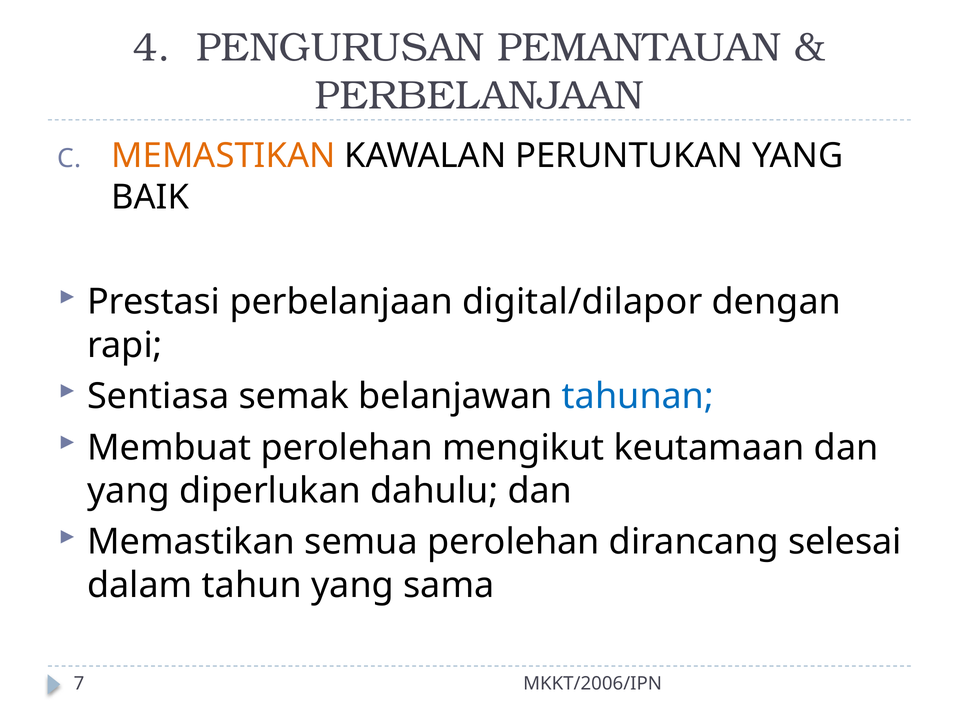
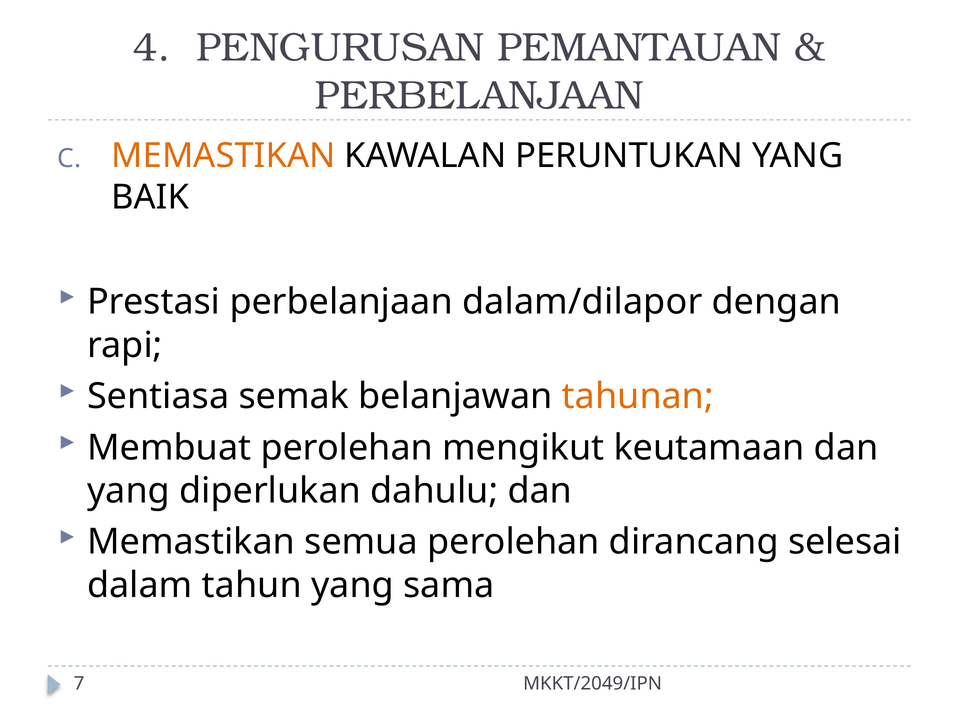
digital/dilapor: digital/dilapor -> dalam/dilapor
tahunan colour: blue -> orange
MKKT/2006/IPN: MKKT/2006/IPN -> MKKT/2049/IPN
